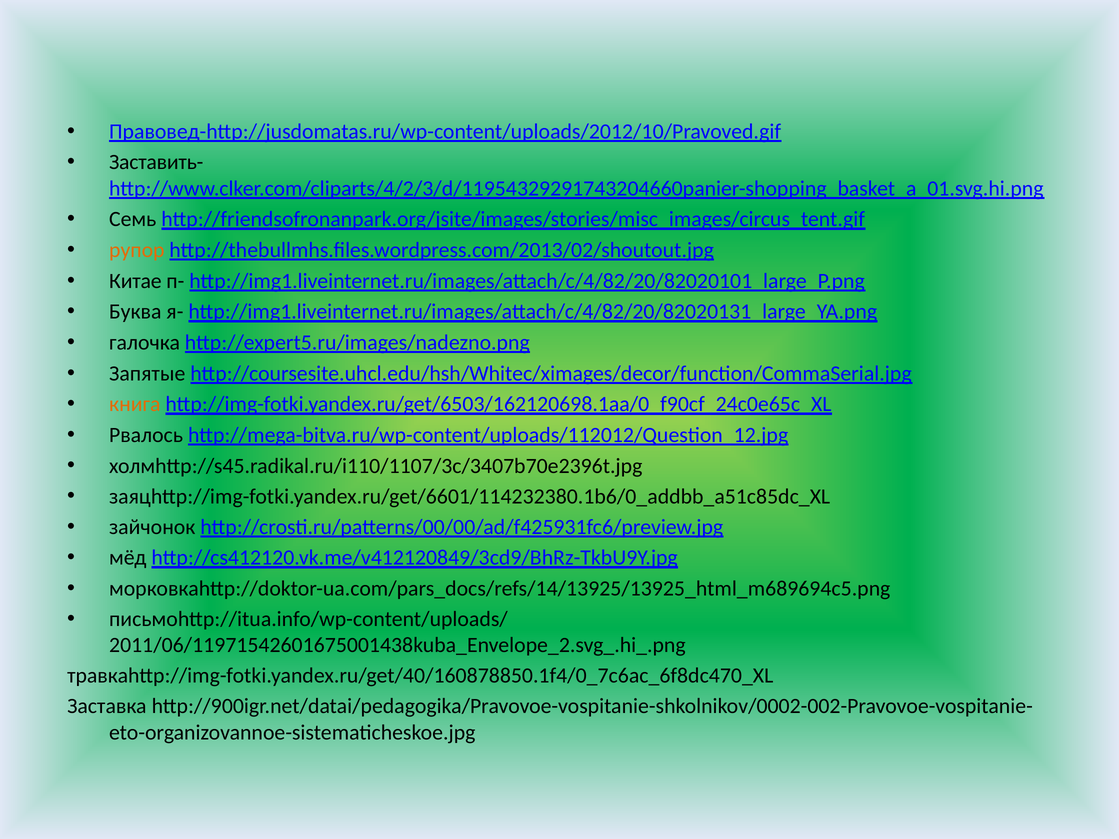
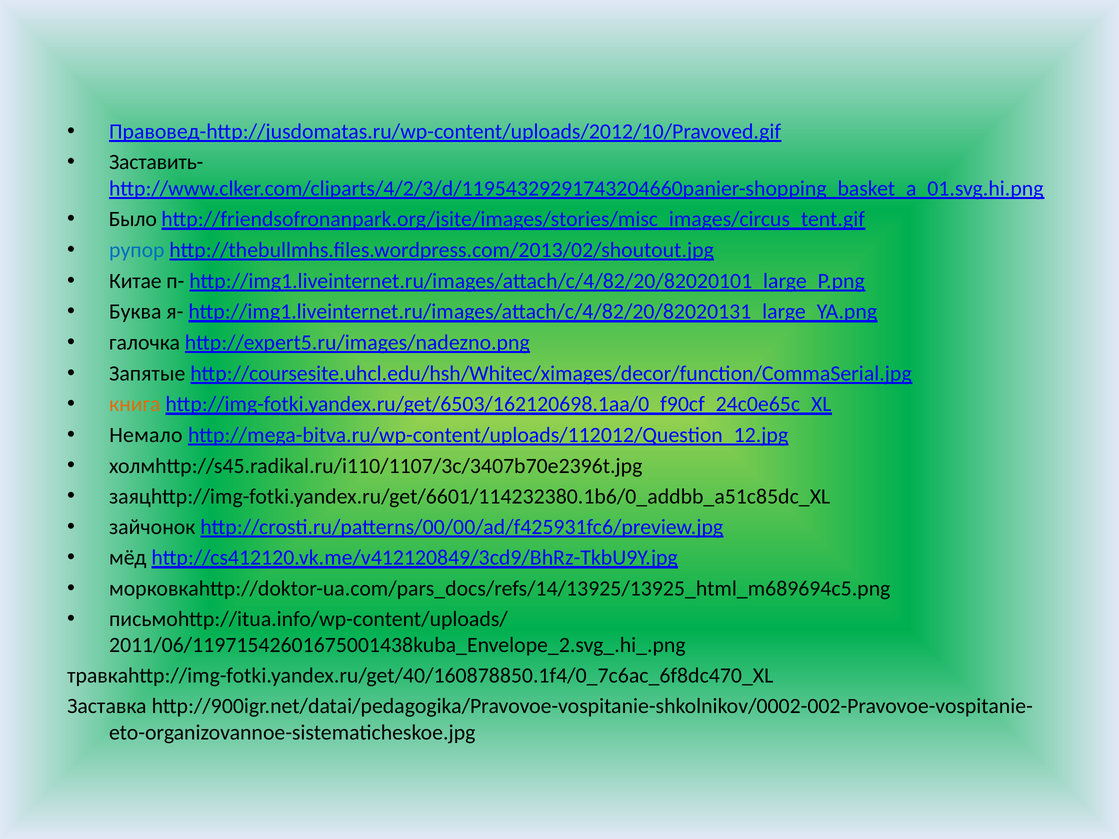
Семь: Семь -> Было
рупор colour: orange -> blue
Рвалось: Рвалось -> Немало
